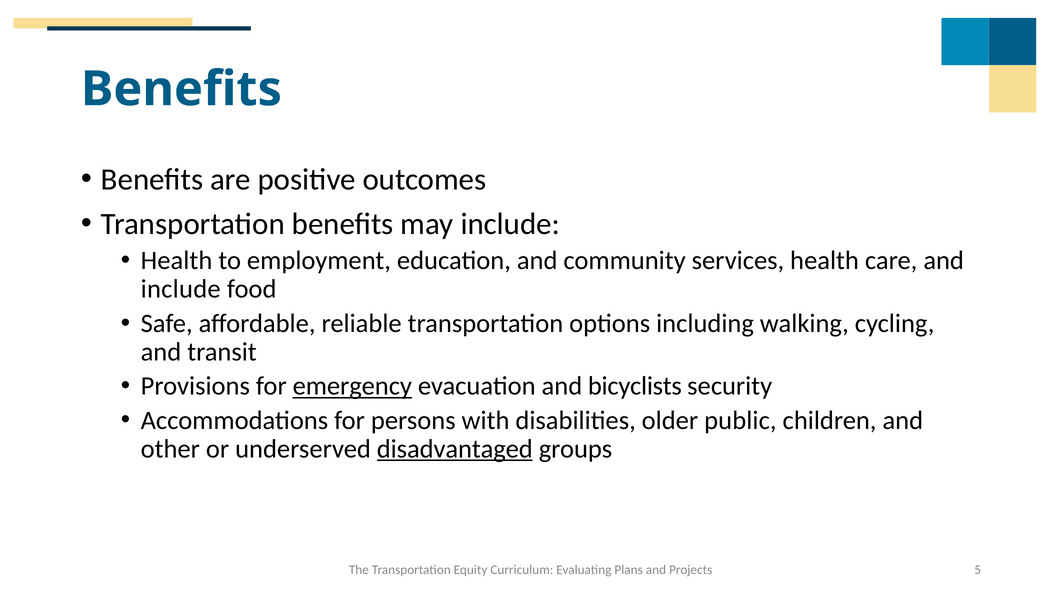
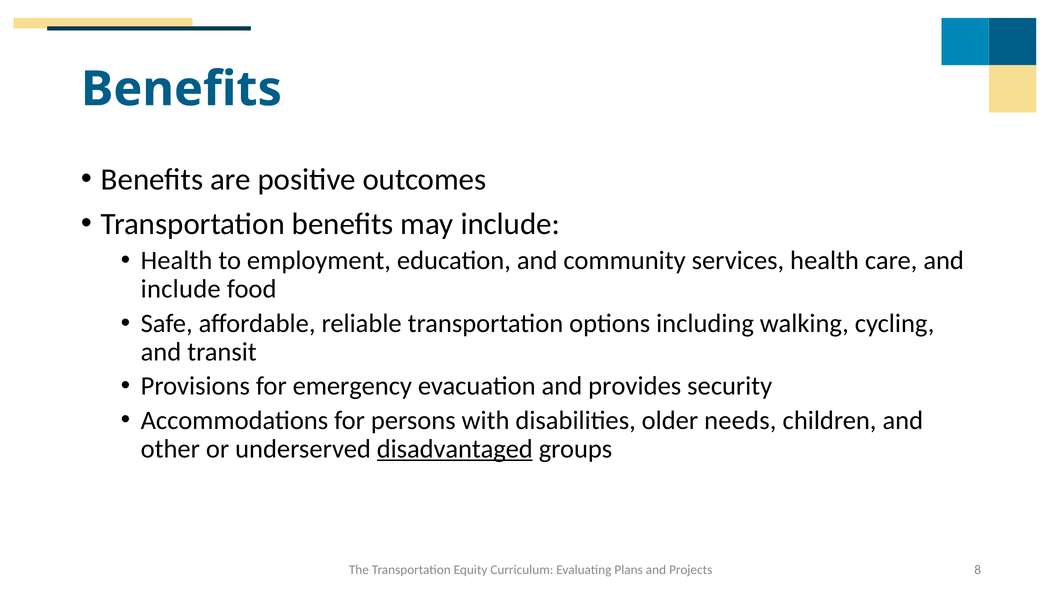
emergency underline: present -> none
bicyclists: bicyclists -> provides
public: public -> needs
5: 5 -> 8
